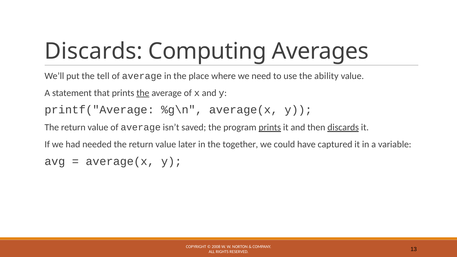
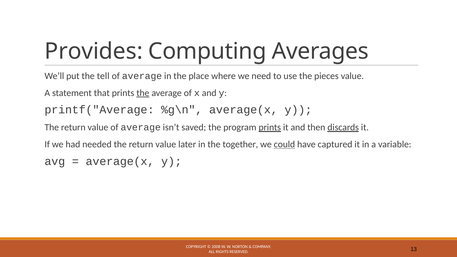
Discards at (94, 51): Discards -> Provides
ability: ability -> pieces
could underline: none -> present
